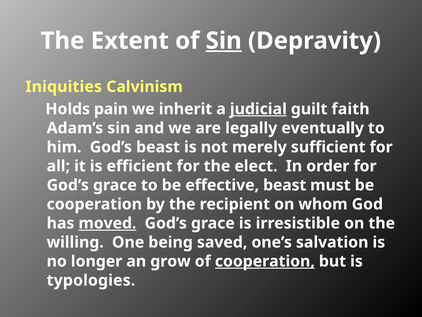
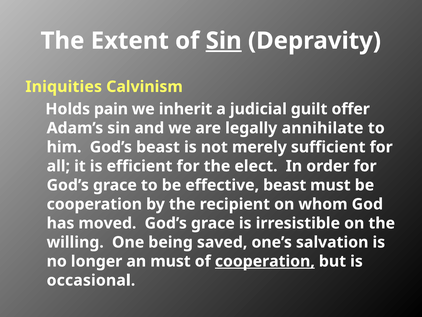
judicial underline: present -> none
faith: faith -> offer
eventually: eventually -> annihilate
moved underline: present -> none
an grow: grow -> must
typologies: typologies -> occasional
